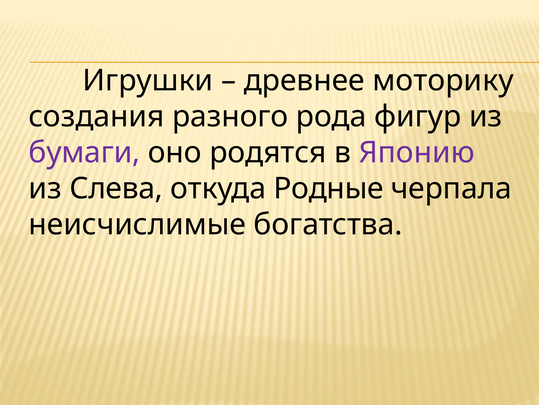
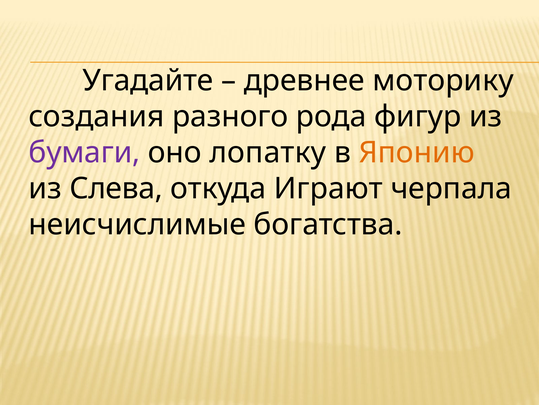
Игрушки: Игрушки -> Угадайте
родятся: родятся -> лопатку
Японию colour: purple -> orange
Родные: Родные -> Играют
